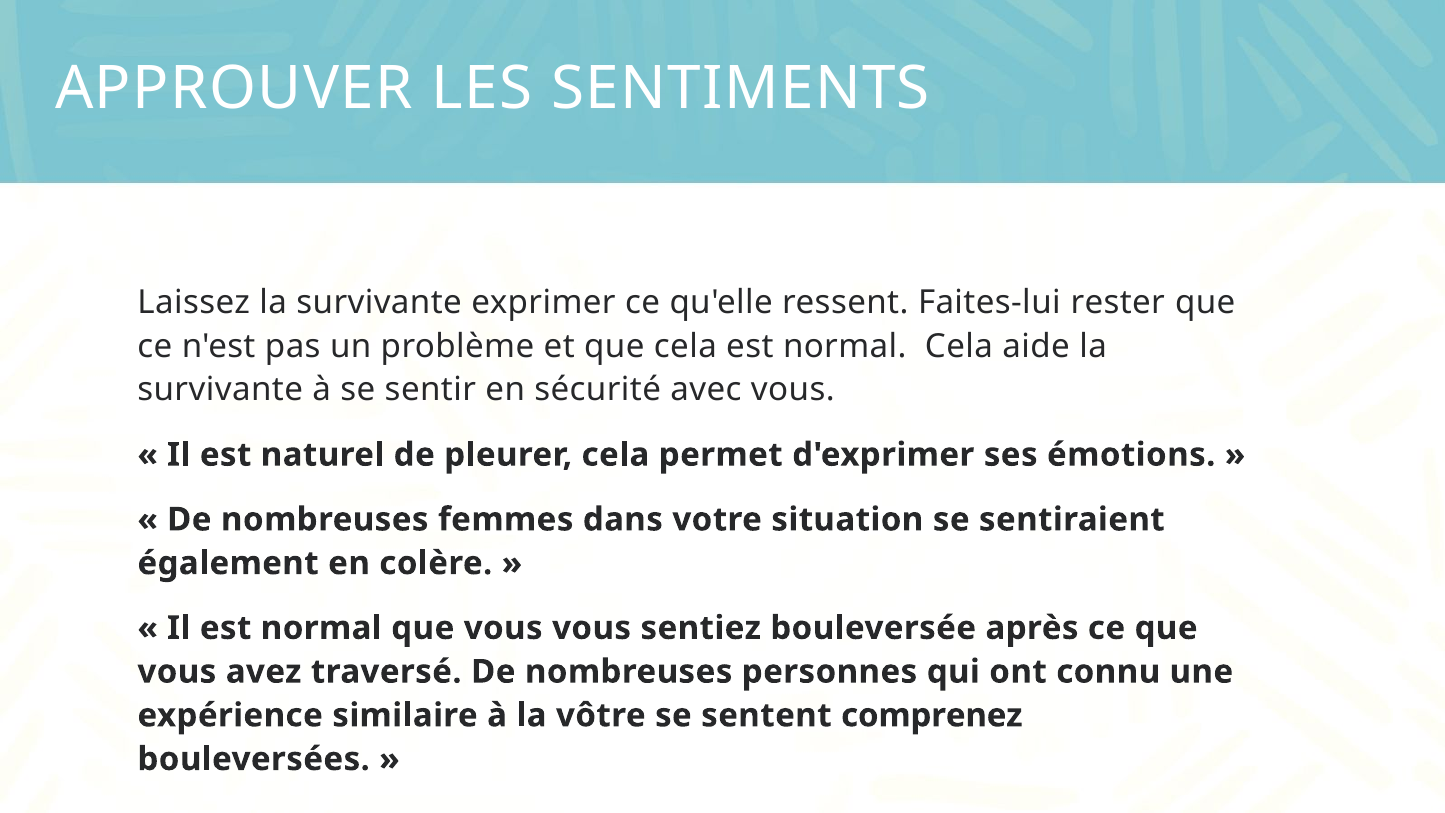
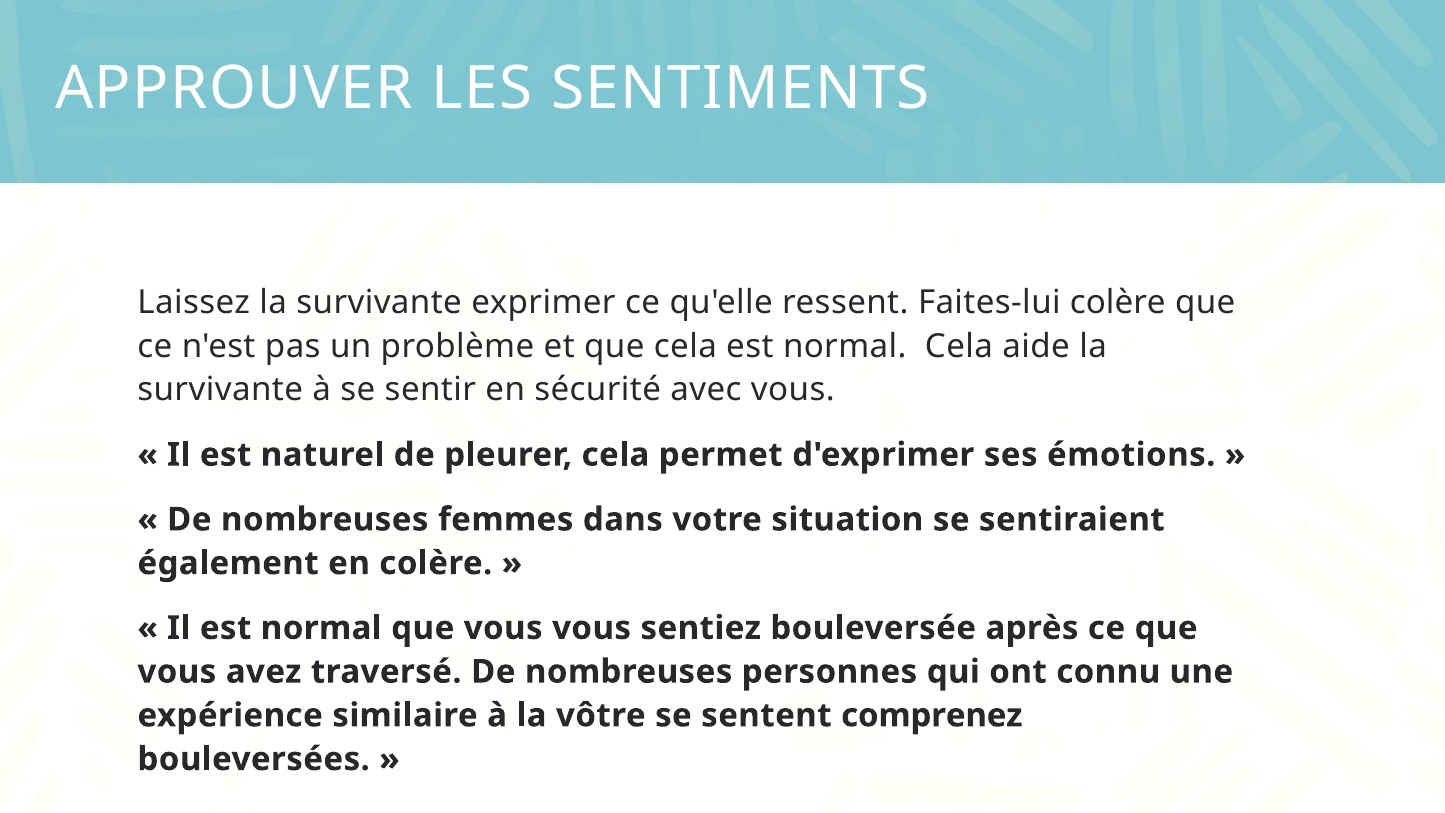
Faites-lui rester: rester -> colère
